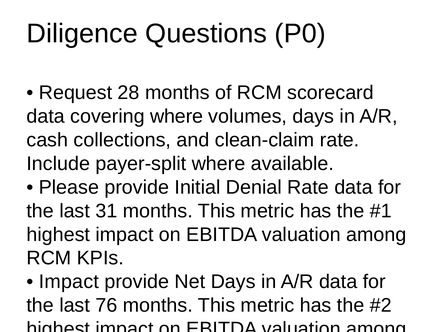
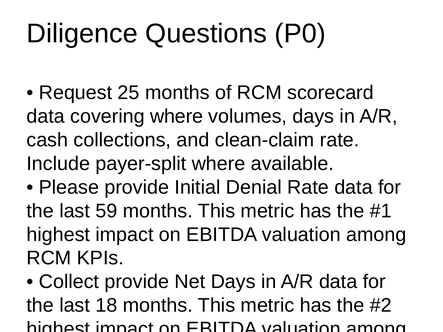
28: 28 -> 25
31: 31 -> 59
Impact at (69, 282): Impact -> Collect
76: 76 -> 18
